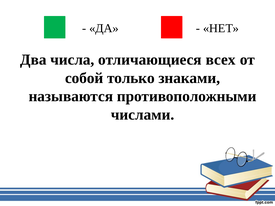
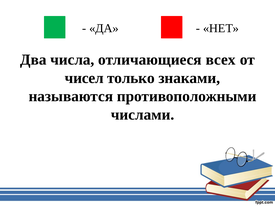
собой: собой -> чисел
